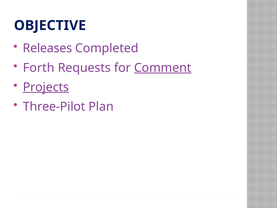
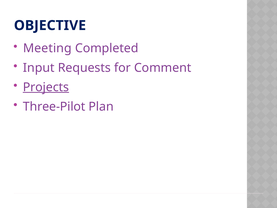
Releases: Releases -> Meeting
Forth: Forth -> Input
Comment underline: present -> none
